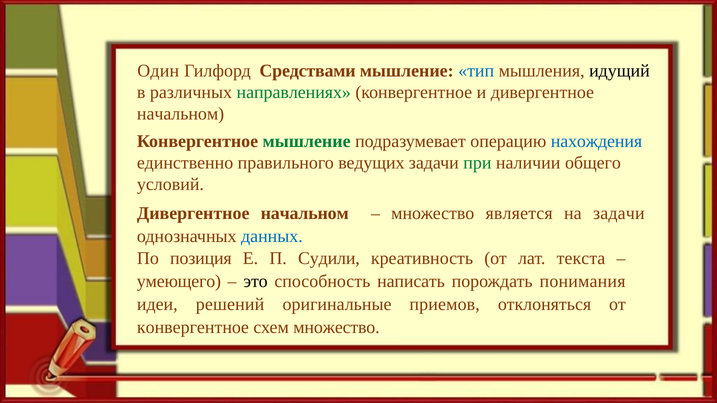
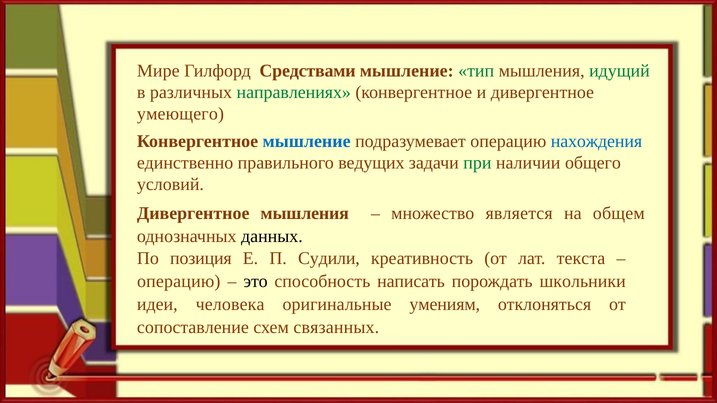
Один: Один -> Мире
тип colour: blue -> green
идущий colour: black -> green
начальном at (181, 114): начальном -> умеющего
мышление at (307, 141) colour: green -> blue
начальном at (305, 213): начальном -> мышления
на задачи: задачи -> общем
данных colour: blue -> black
умеющего at (179, 282): умеющего -> операцию
понимания: понимания -> школьники
решений: решений -> человека
приемов: приемов -> умениям
конвергентное at (193, 328): конвергентное -> сопоставление
схем множество: множество -> связанных
